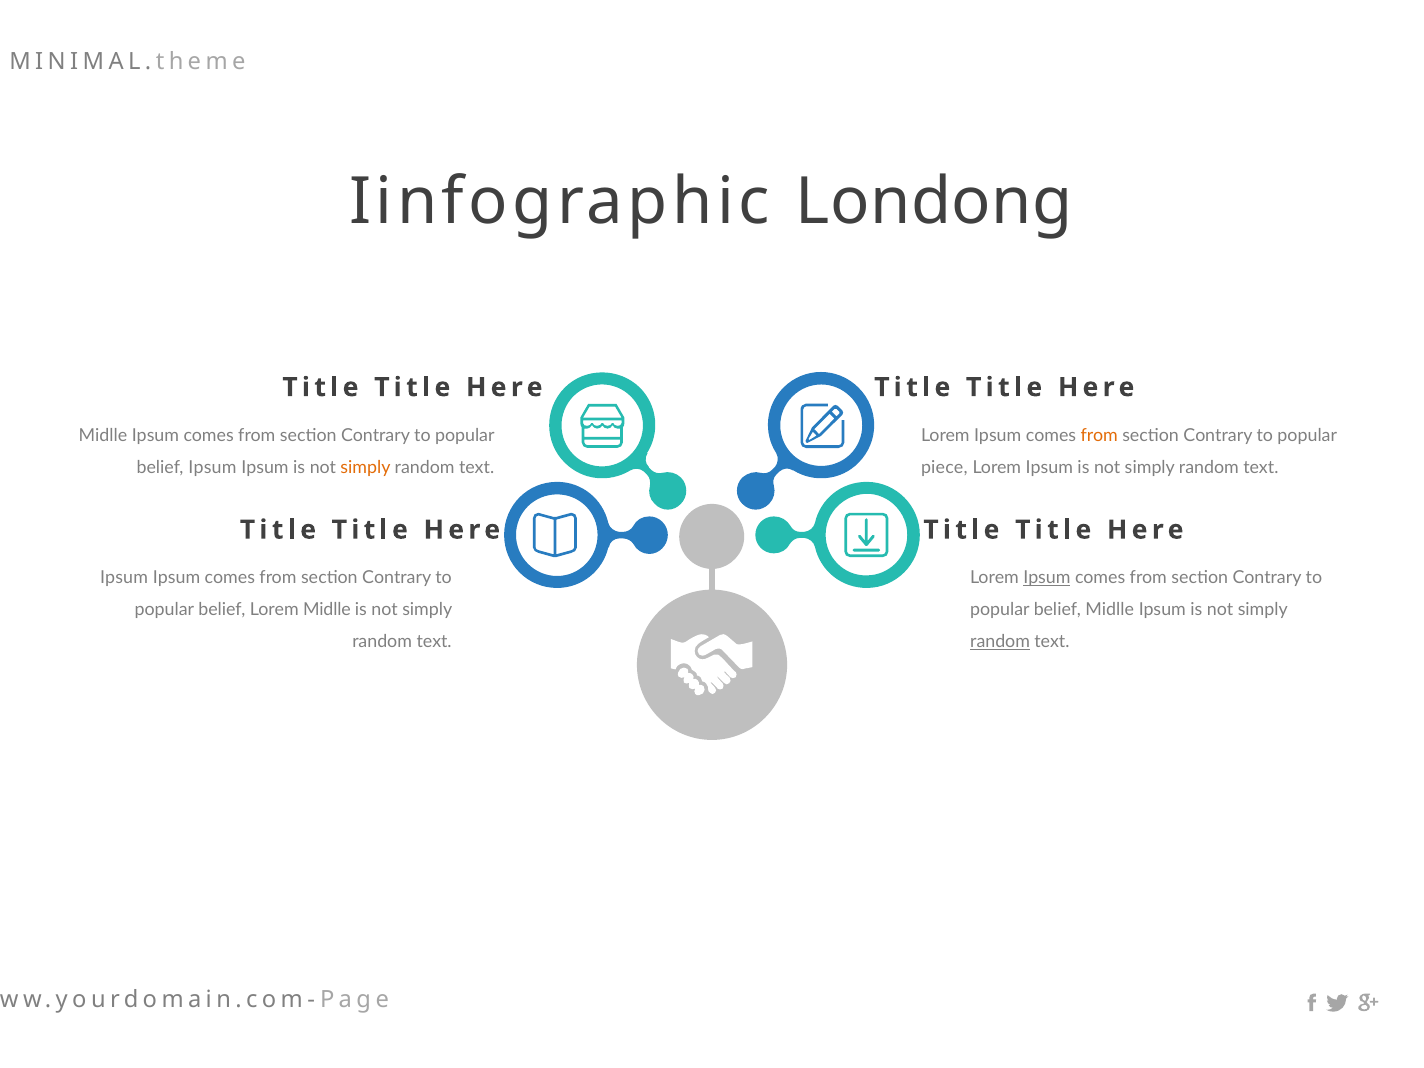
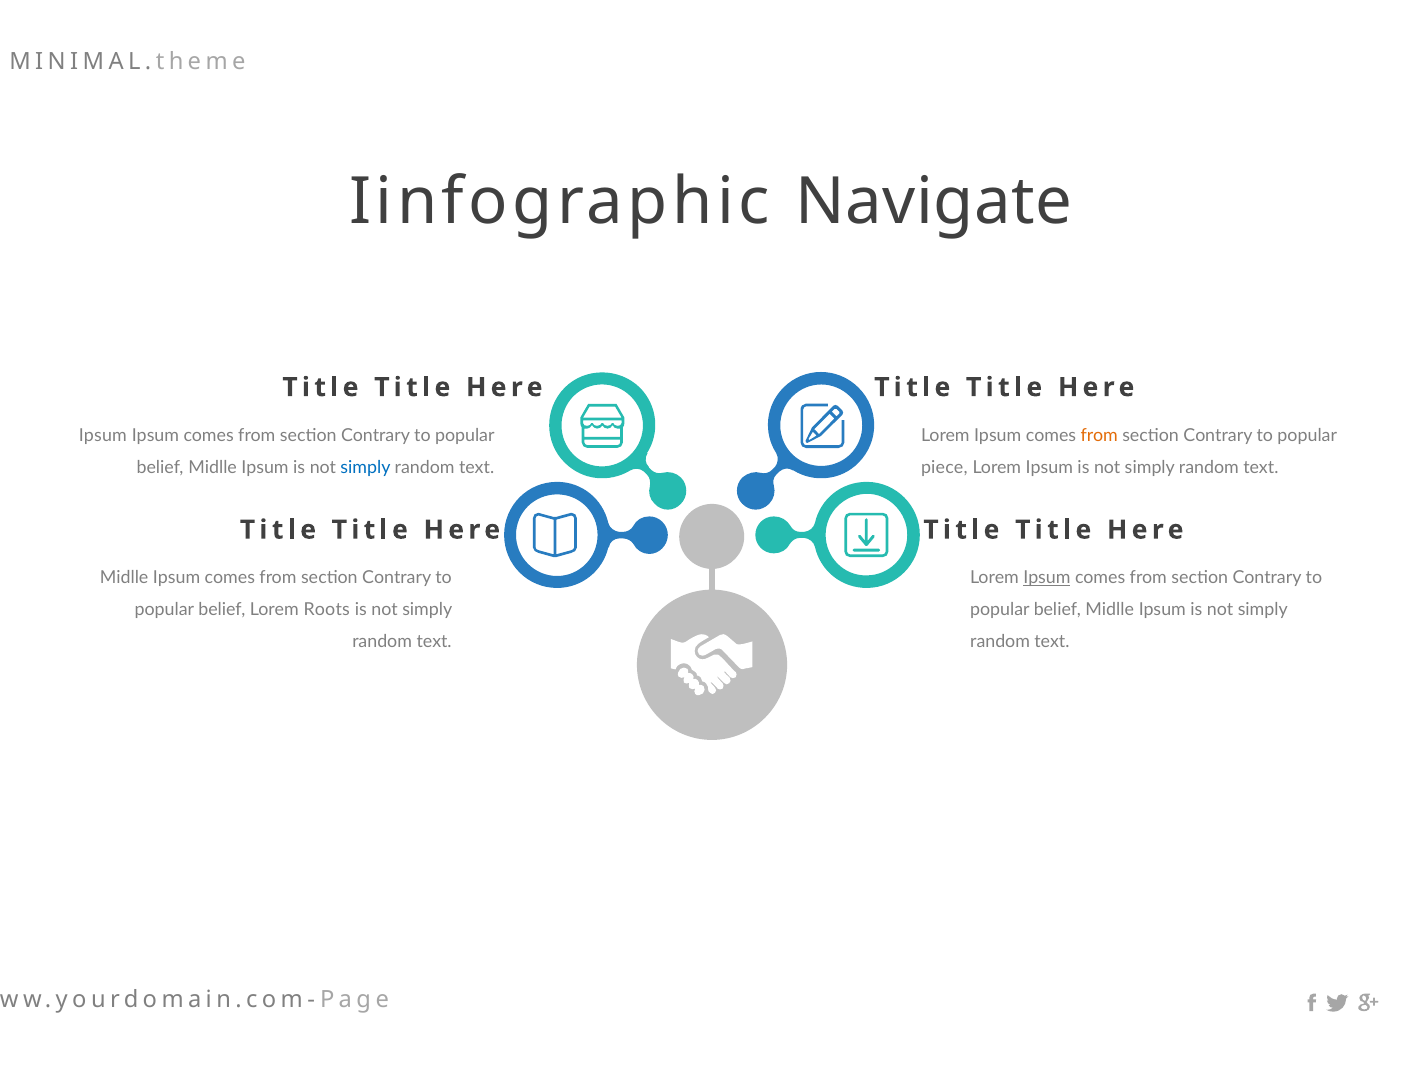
Londong: Londong -> Navigate
Midlle at (103, 435): Midlle -> Ipsum
Ipsum at (212, 467): Ipsum -> Midlle
simply at (365, 467) colour: orange -> blue
Ipsum at (124, 578): Ipsum -> Midlle
Lorem Midlle: Midlle -> Roots
random at (1000, 642) underline: present -> none
